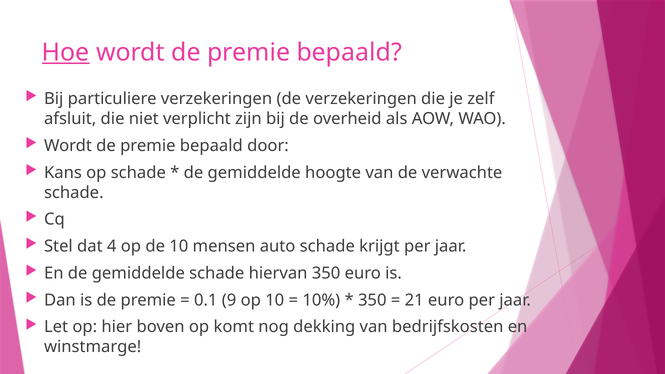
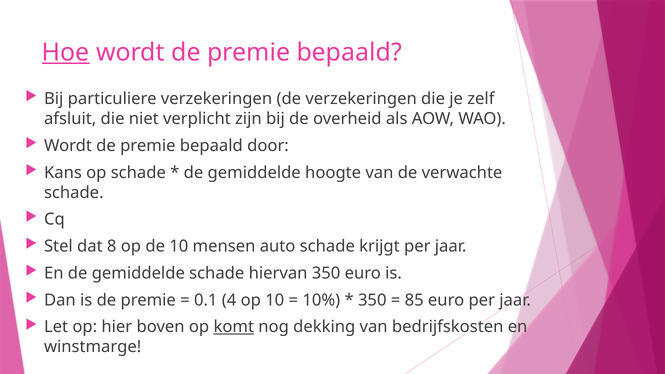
4: 4 -> 8
9: 9 -> 4
21: 21 -> 85
komt underline: none -> present
